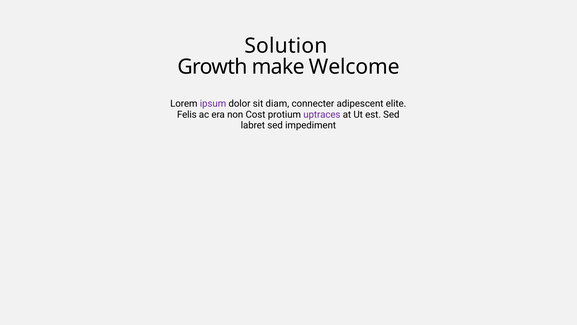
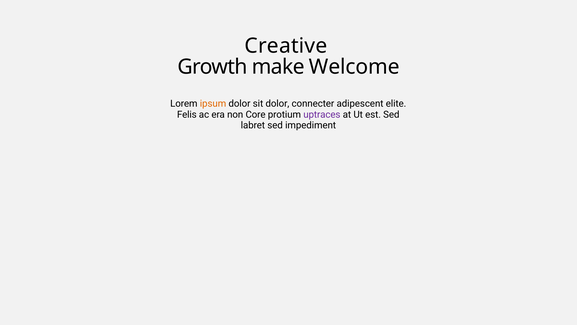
Solution: Solution -> Creative
ipsum colour: purple -> orange
sit diam: diam -> dolor
Cost: Cost -> Core
